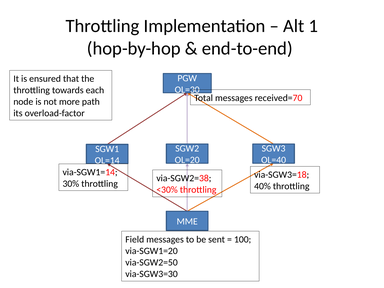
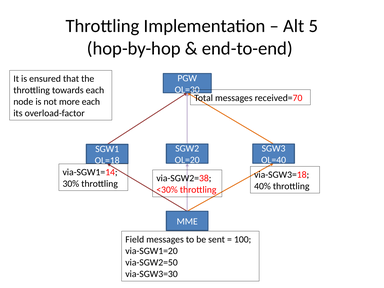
1: 1 -> 5
more path: path -> each
OL=14: OL=14 -> OL=18
